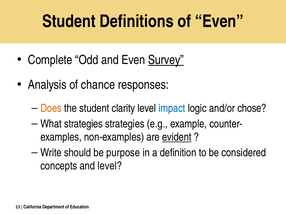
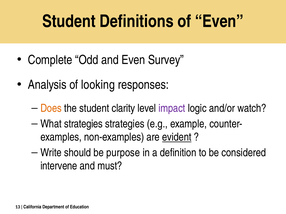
Survey underline: present -> none
chance: chance -> looking
impact colour: blue -> purple
chose: chose -> watch
concepts: concepts -> intervene
and level: level -> must
